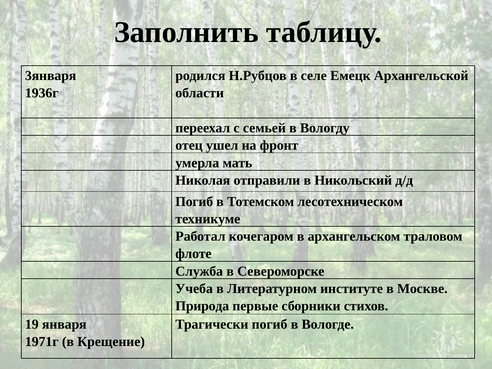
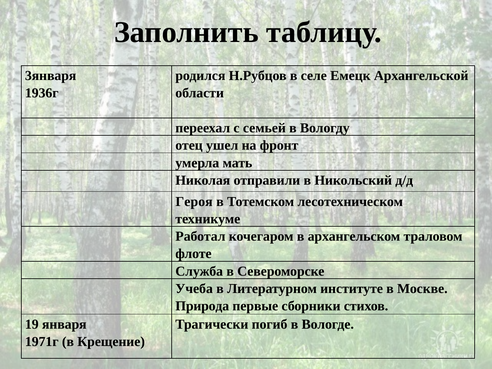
Погиб at (194, 201): Погиб -> Героя
